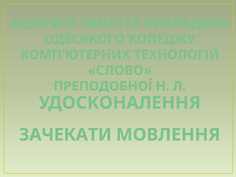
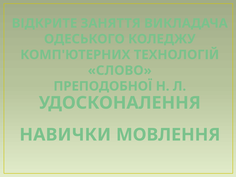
ЗАЧЕКАТИ: ЗАЧЕКАТИ -> НАВИЧКИ
